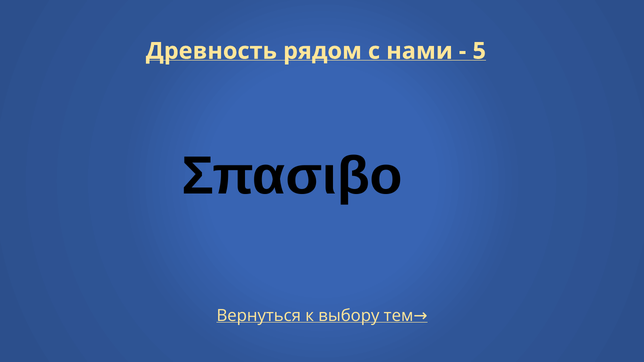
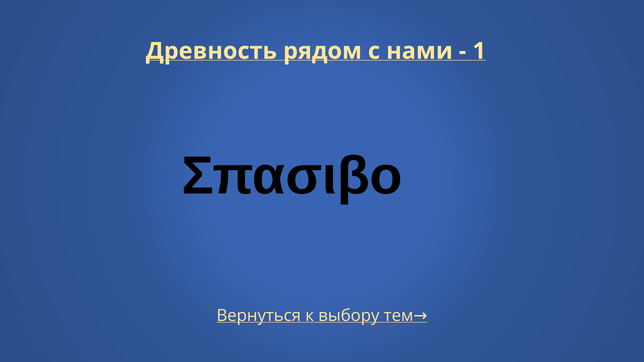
5: 5 -> 1
